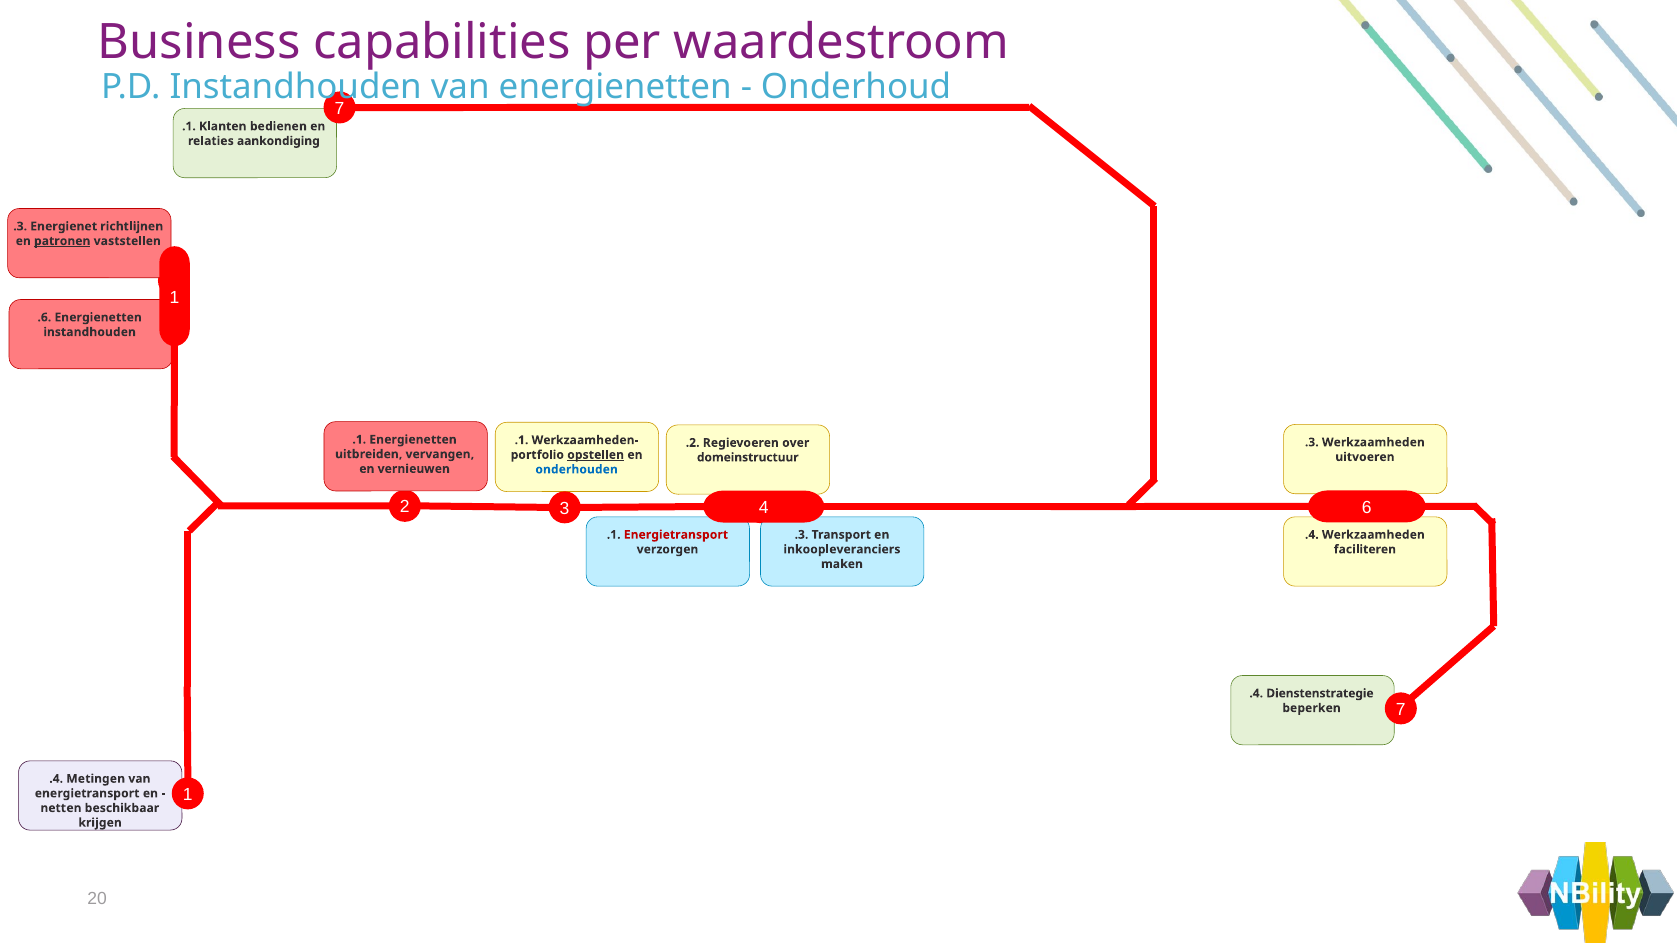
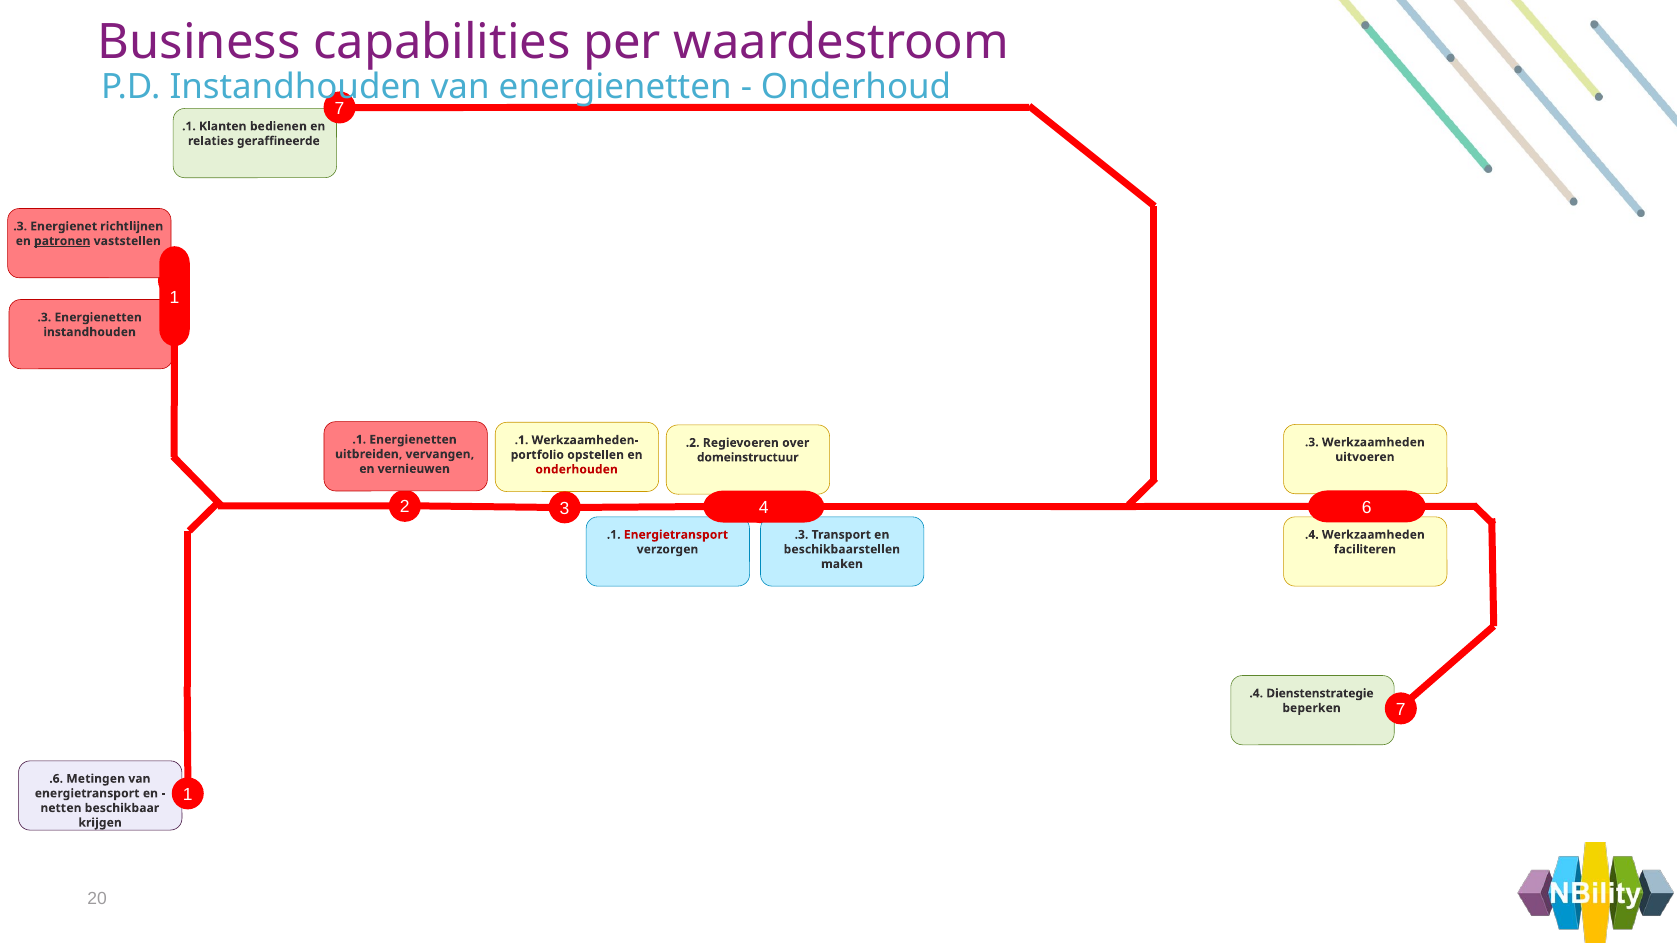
aankondiging: aankondiging -> geraffineerde
.6 at (44, 317): .6 -> .3
opstellen underline: present -> none
onderhouden colour: blue -> red
inkoopleveranciers: inkoopleveranciers -> beschikbaarstellen
.4 at (56, 779): .4 -> .6
